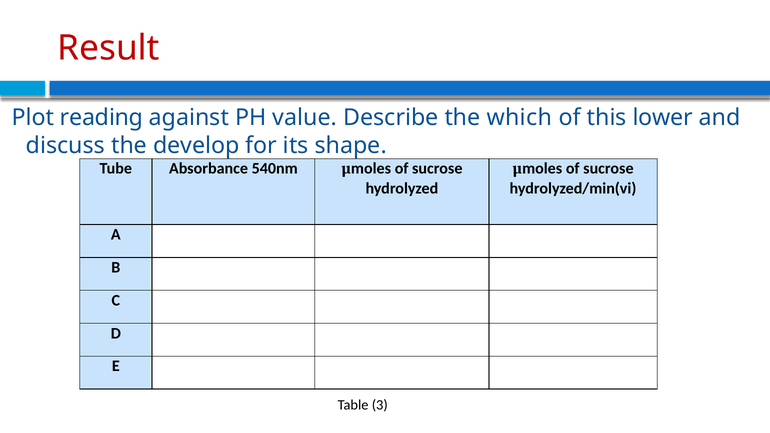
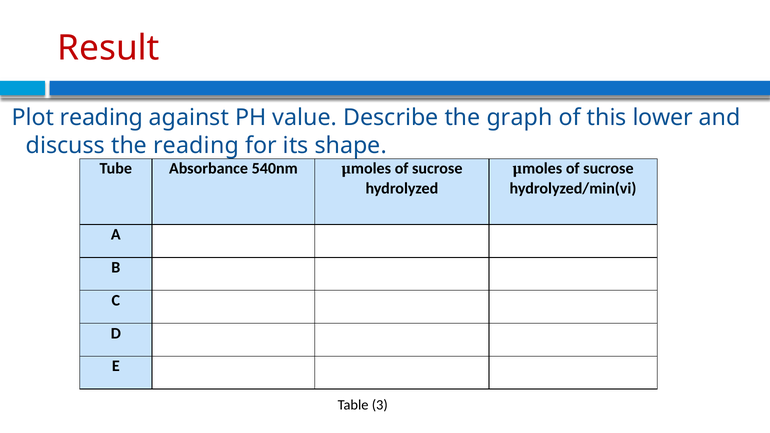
which: which -> graph
the develop: develop -> reading
